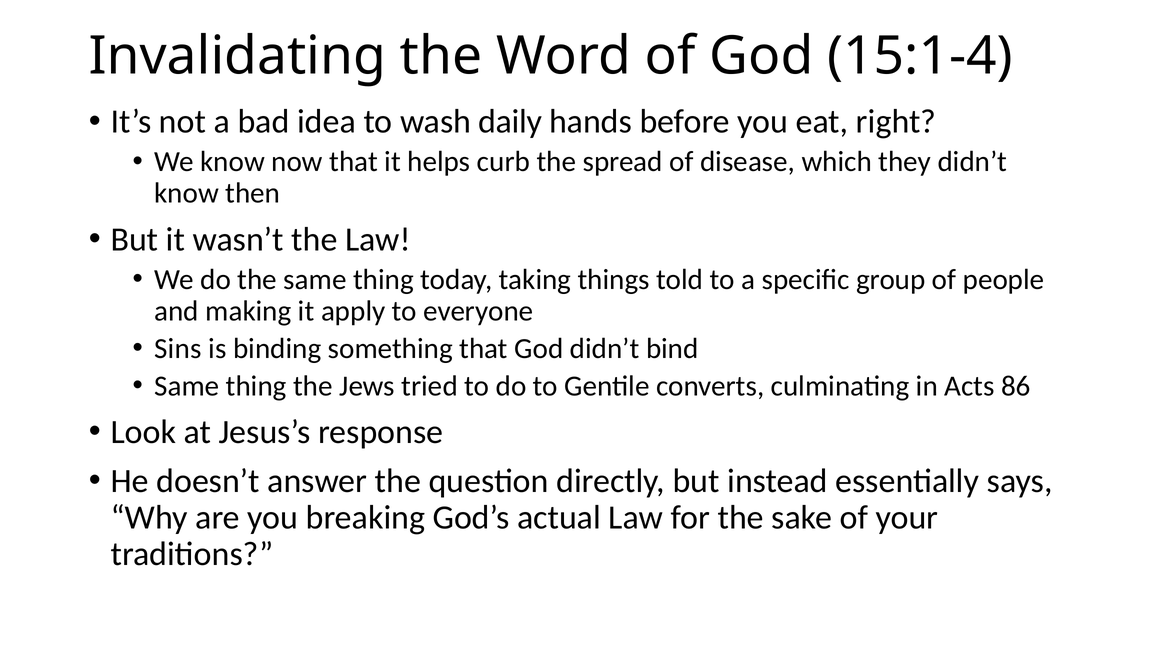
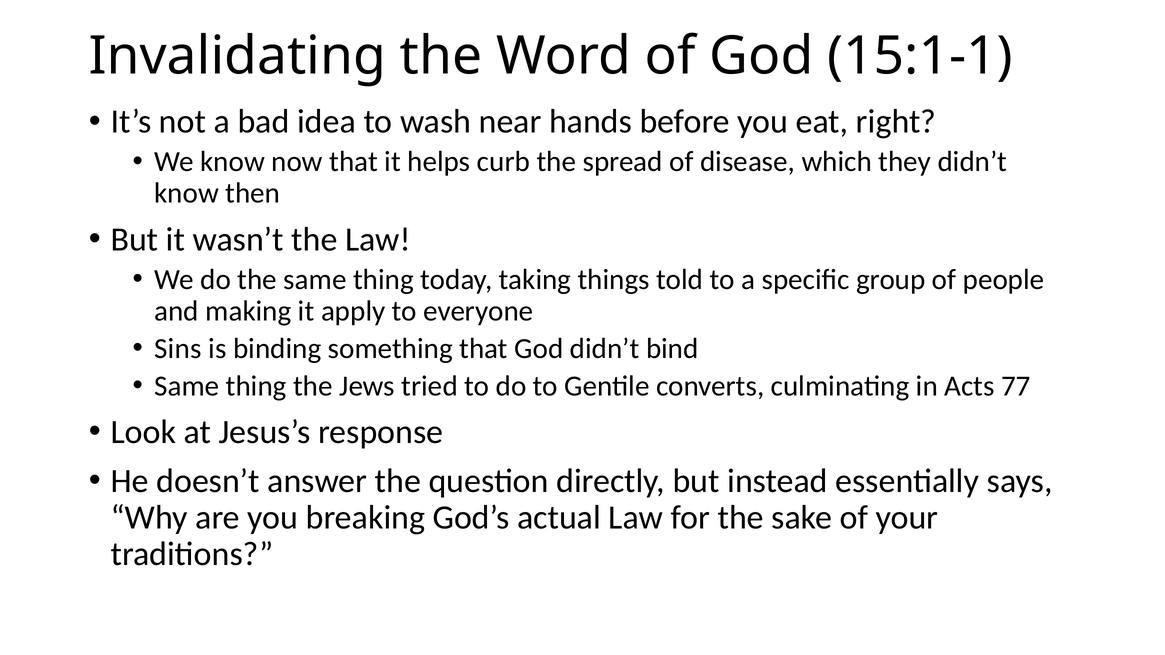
15:1-4: 15:1-4 -> 15:1-1
daily: daily -> near
86: 86 -> 77
